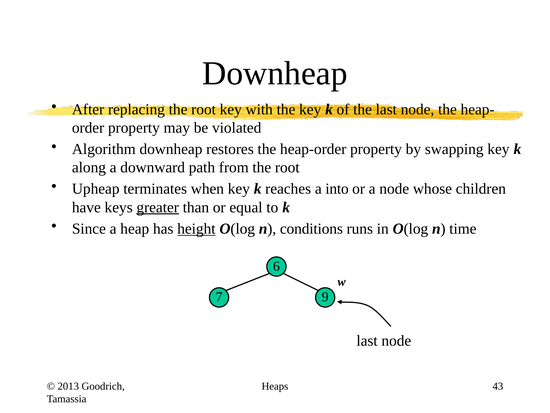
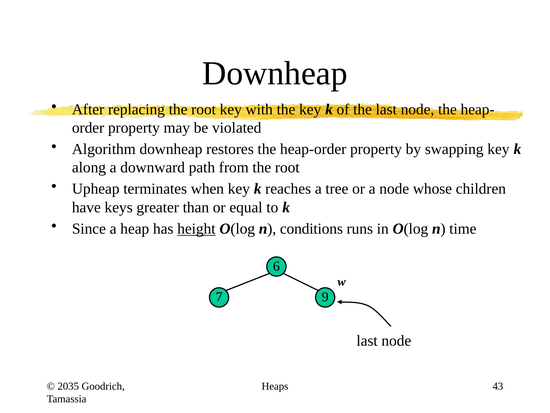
into: into -> tree
greater underline: present -> none
2013: 2013 -> 2035
